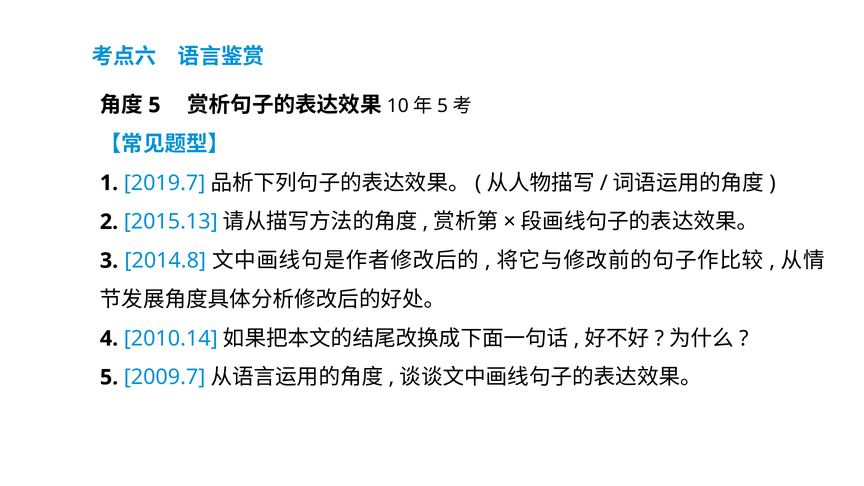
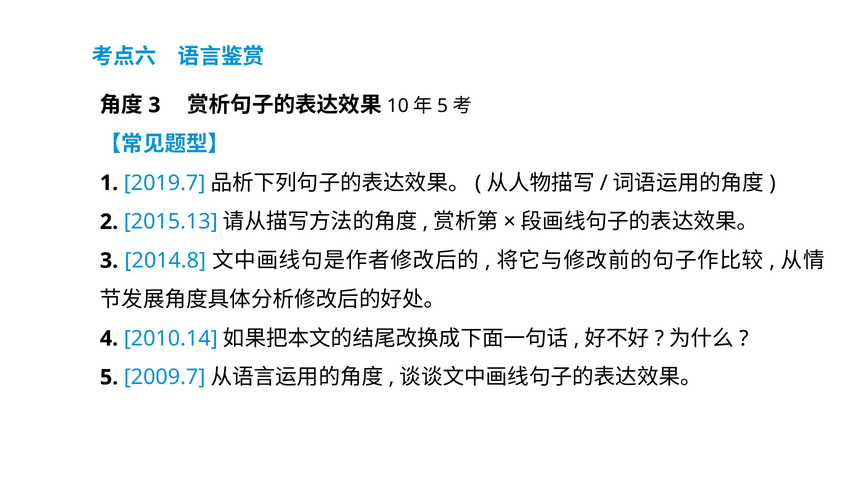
5 at (154, 105): 5 -> 3
